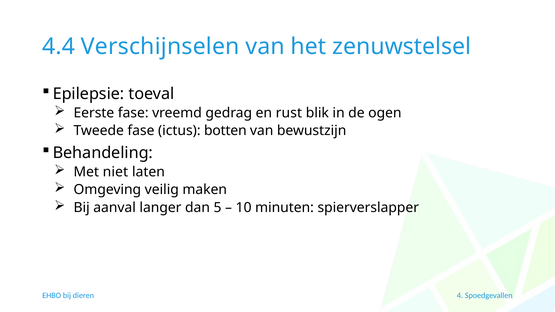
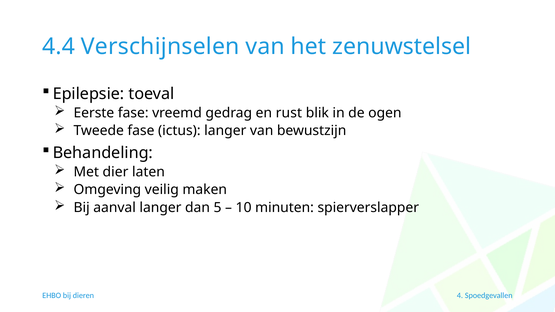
ictus botten: botten -> langer
niet: niet -> dier
